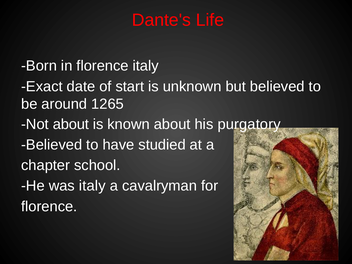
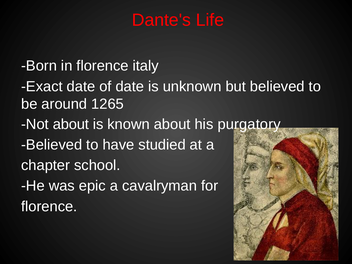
of start: start -> date
was italy: italy -> epic
